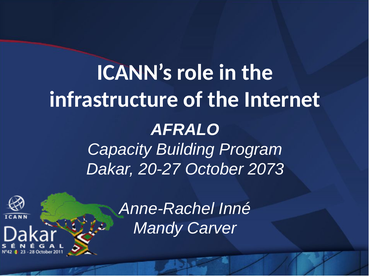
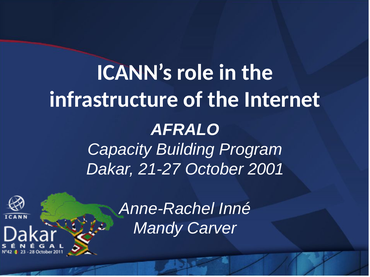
20-27: 20-27 -> 21-27
2073: 2073 -> 2001
